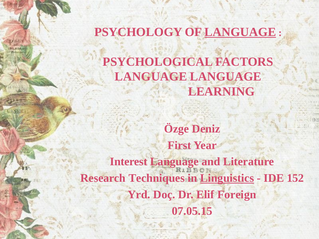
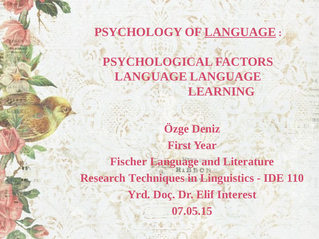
Interest: Interest -> Fischer
Linguistics underline: present -> none
152: 152 -> 110
Foreign: Foreign -> Interest
